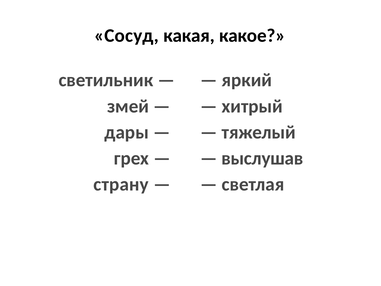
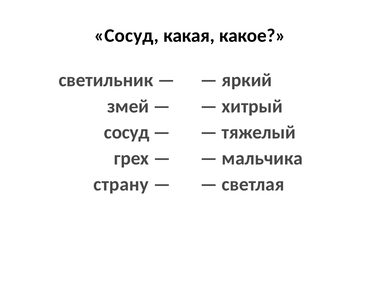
дары at (127, 132): дары -> сосуд
выслушав: выслушав -> мальчика
